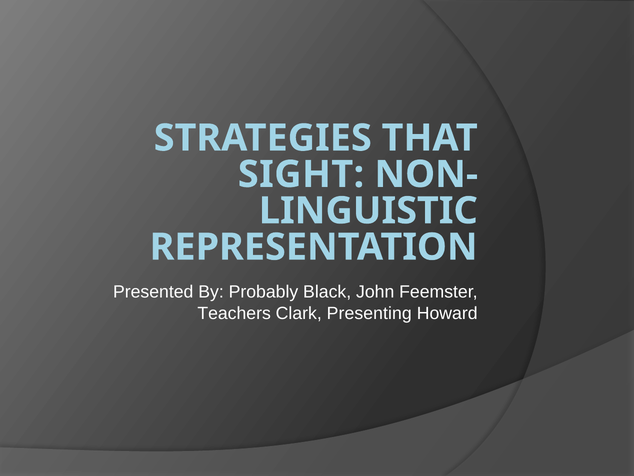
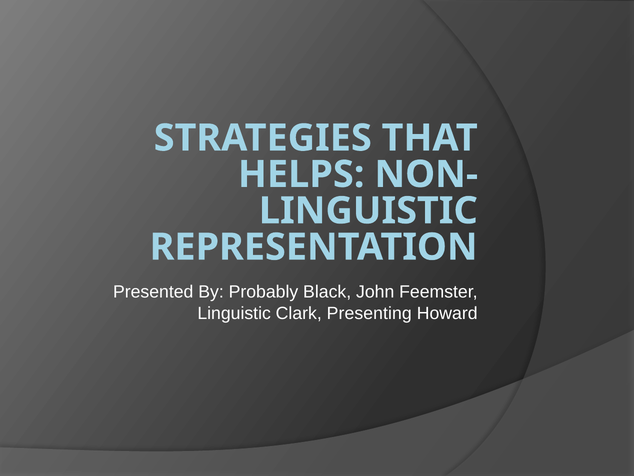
SIGHT: SIGHT -> HELPS
Teachers at (234, 313): Teachers -> Linguistic
